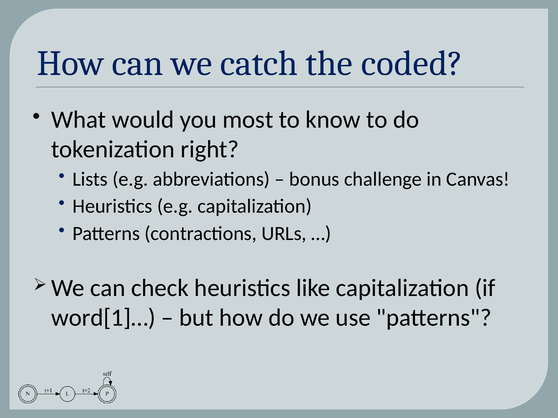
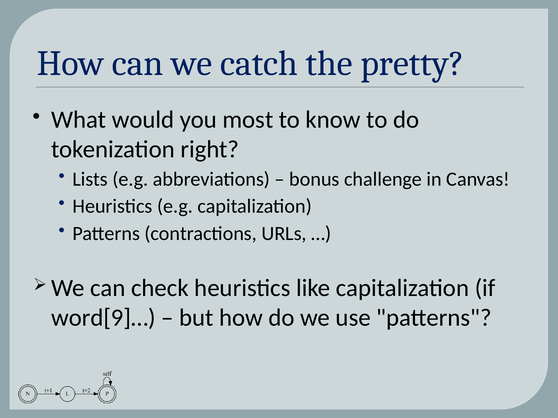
coded: coded -> pretty
word[1]…: word[1]… -> word[9]…
